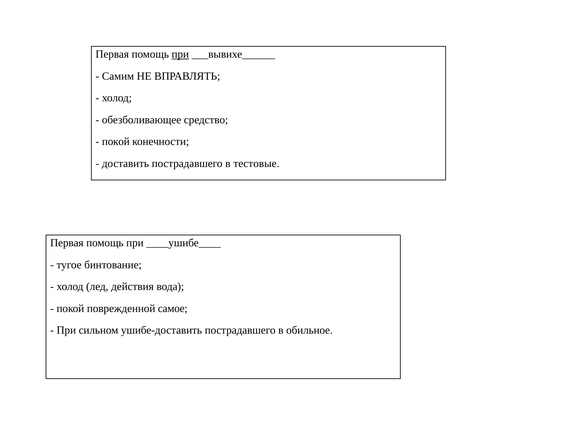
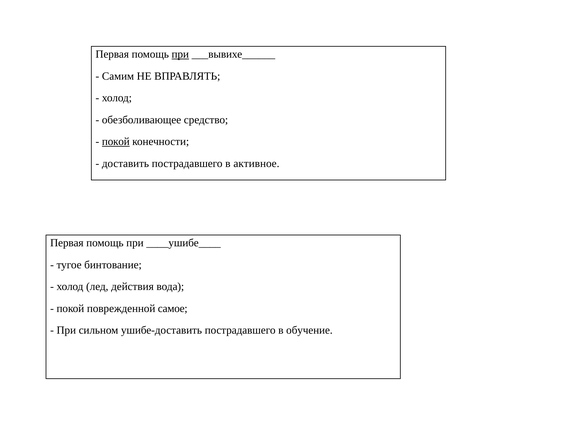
покой at (116, 141) underline: none -> present
тестовые: тестовые -> активное
обильное: обильное -> обучение
